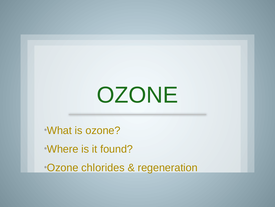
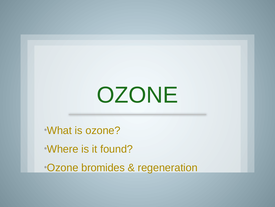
chlorides: chlorides -> bromides
